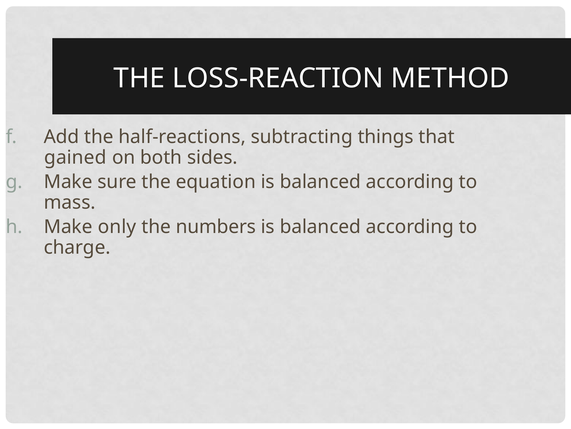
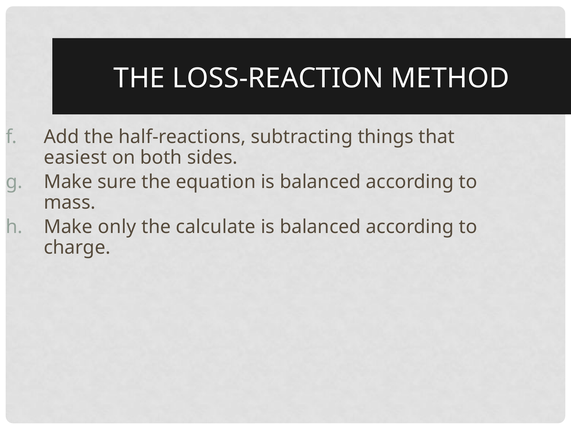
gained: gained -> easiest
numbers: numbers -> calculate
